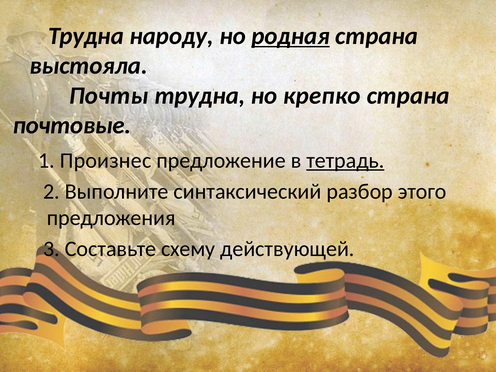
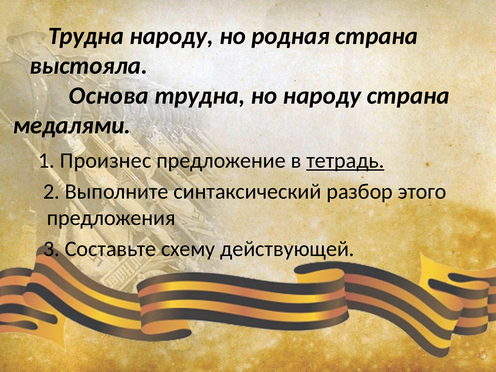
родная underline: present -> none
Почты: Почты -> Основа
но крепко: крепко -> народу
почтовые: почтовые -> медалями
